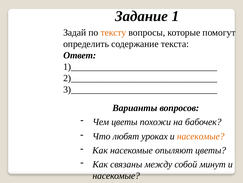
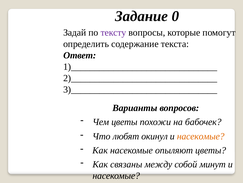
1: 1 -> 0
тексту colour: orange -> purple
уроках: уроках -> окинул
